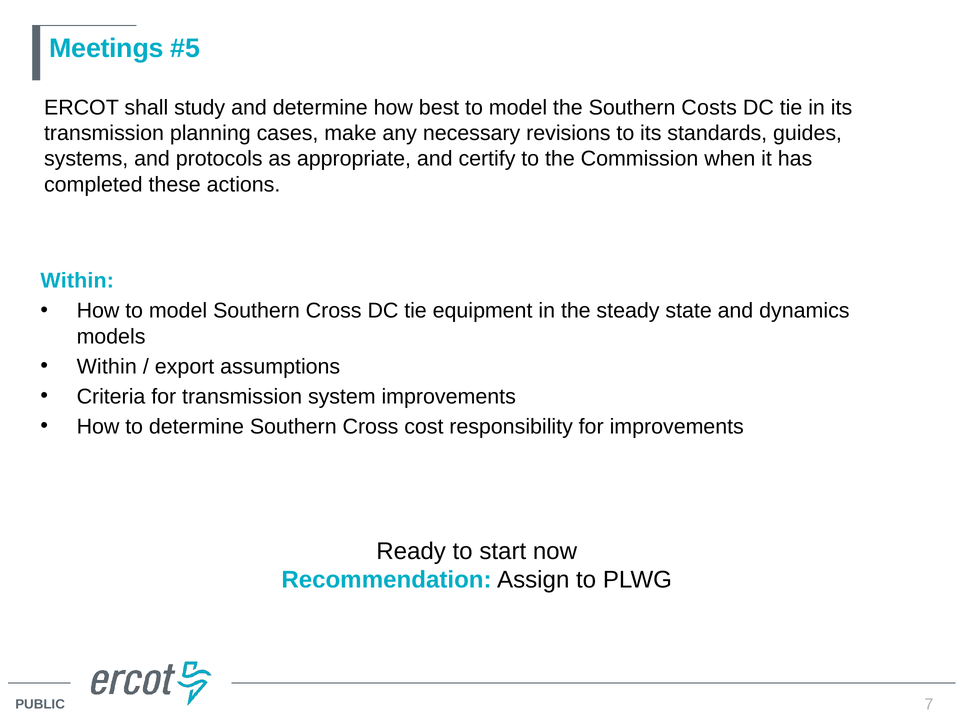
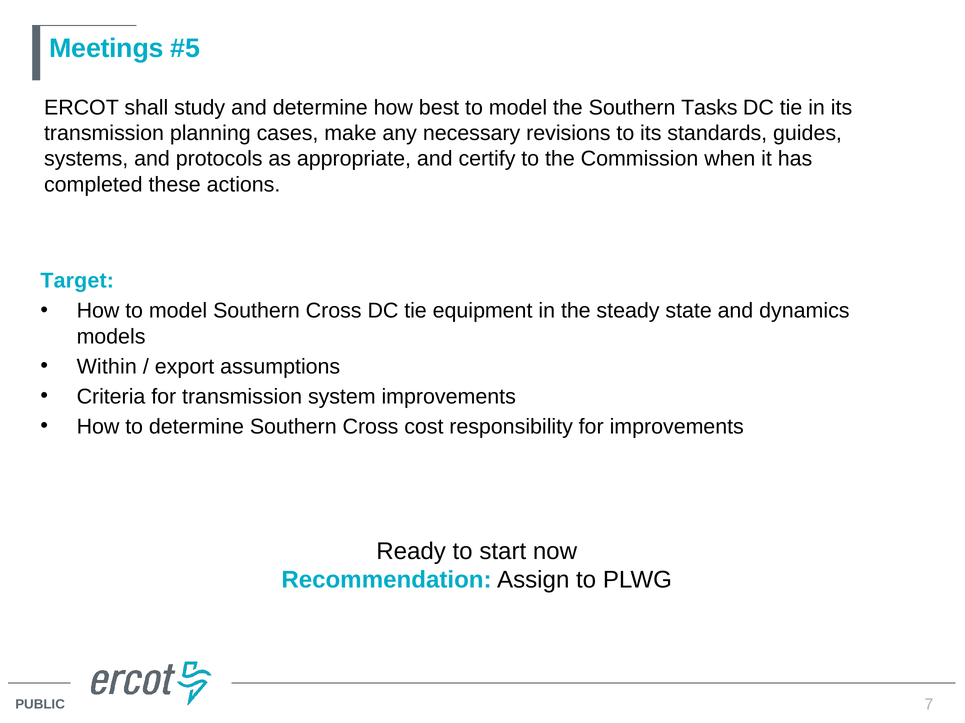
Costs: Costs -> Tasks
Within at (77, 281): Within -> Target
